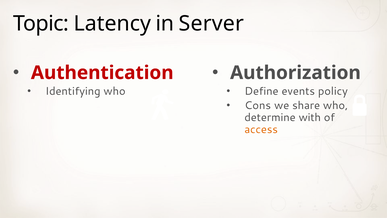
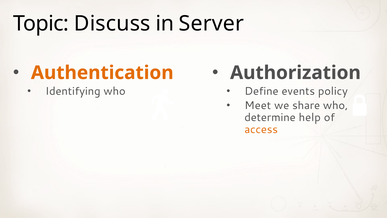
Latency: Latency -> Discuss
Authentication colour: red -> orange
Cons: Cons -> Meet
with: with -> help
